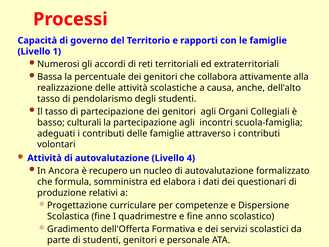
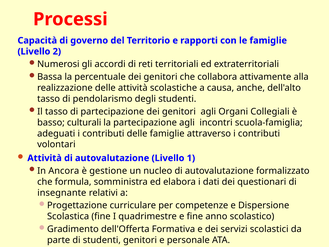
1: 1 -> 2
4: 4 -> 1
recupero: recupero -> gestione
produzione: produzione -> insegnante
